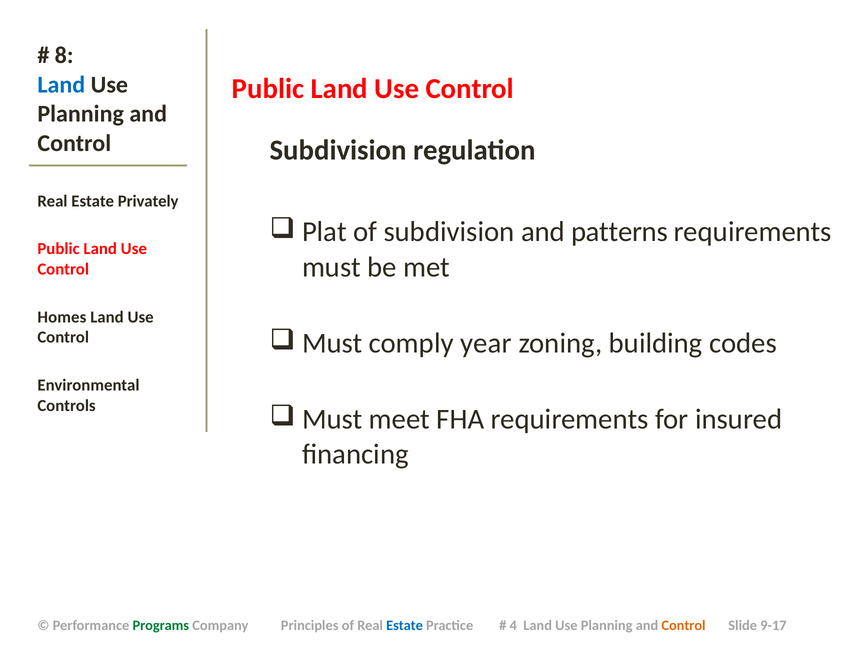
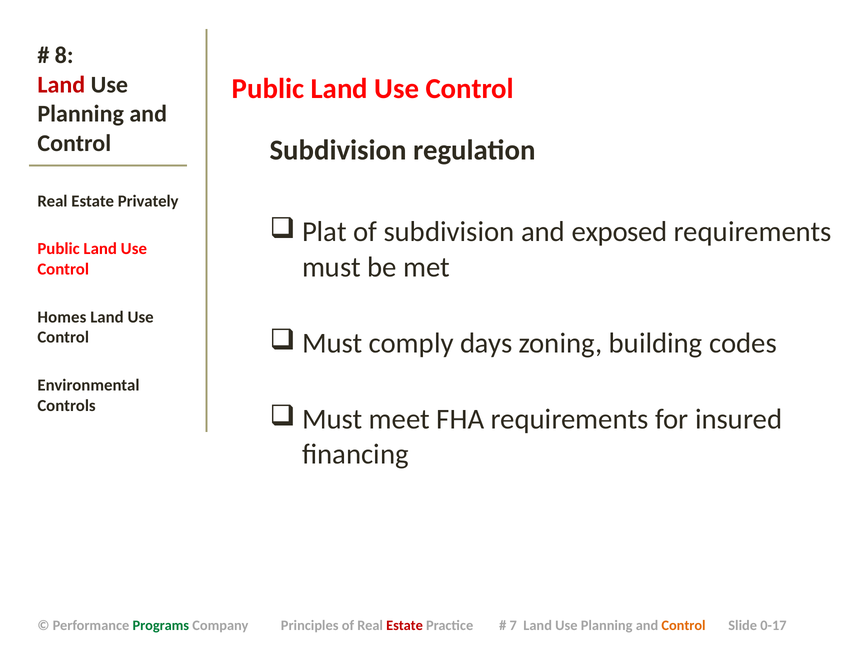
Land at (61, 85) colour: blue -> red
patterns: patterns -> exposed
year: year -> days
Estate at (405, 625) colour: blue -> red
4: 4 -> 7
9-17: 9-17 -> 0-17
